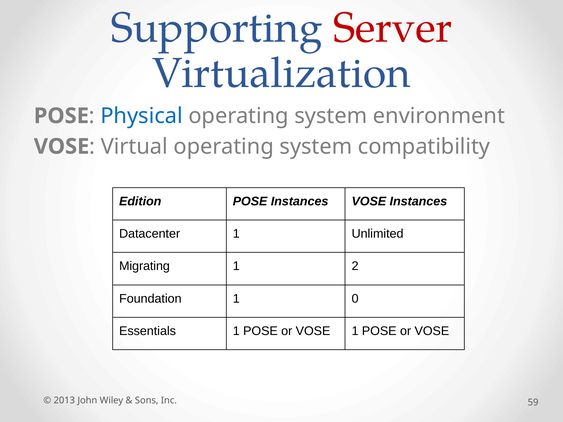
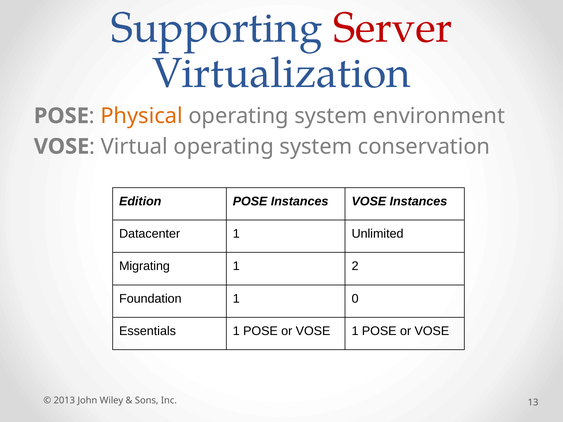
Physical colour: blue -> orange
compatibility: compatibility -> conservation
59: 59 -> 13
